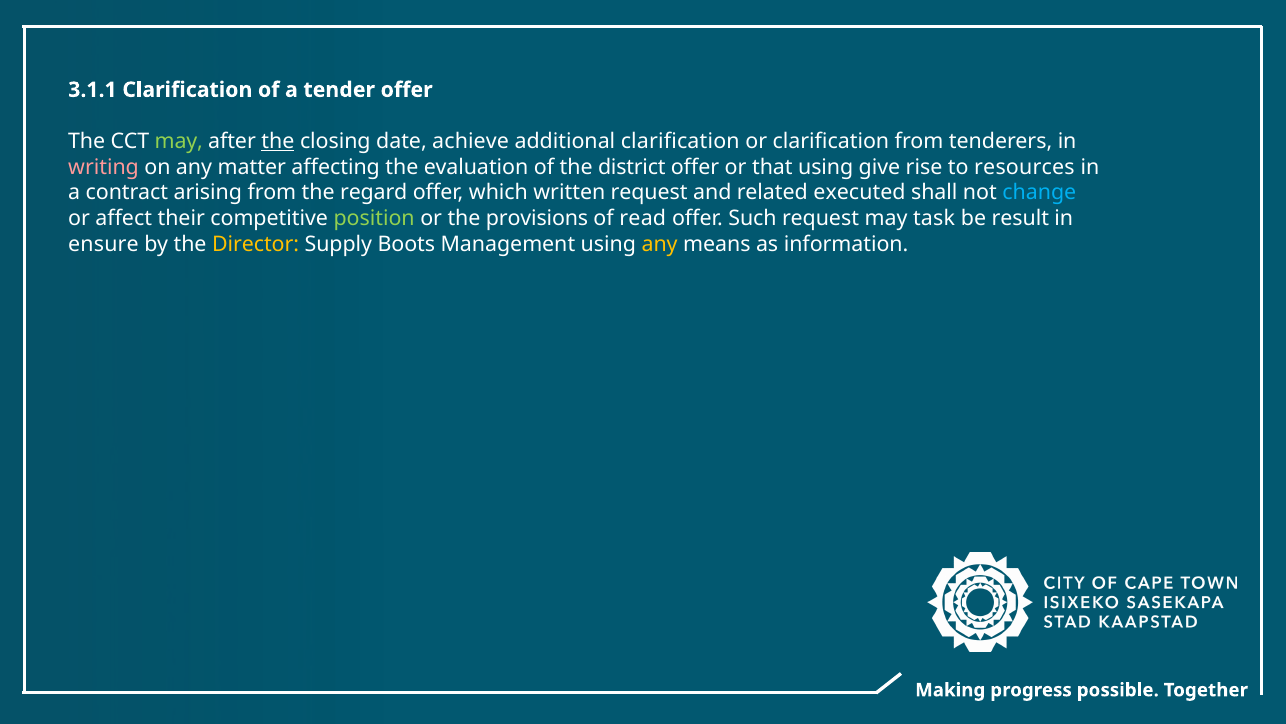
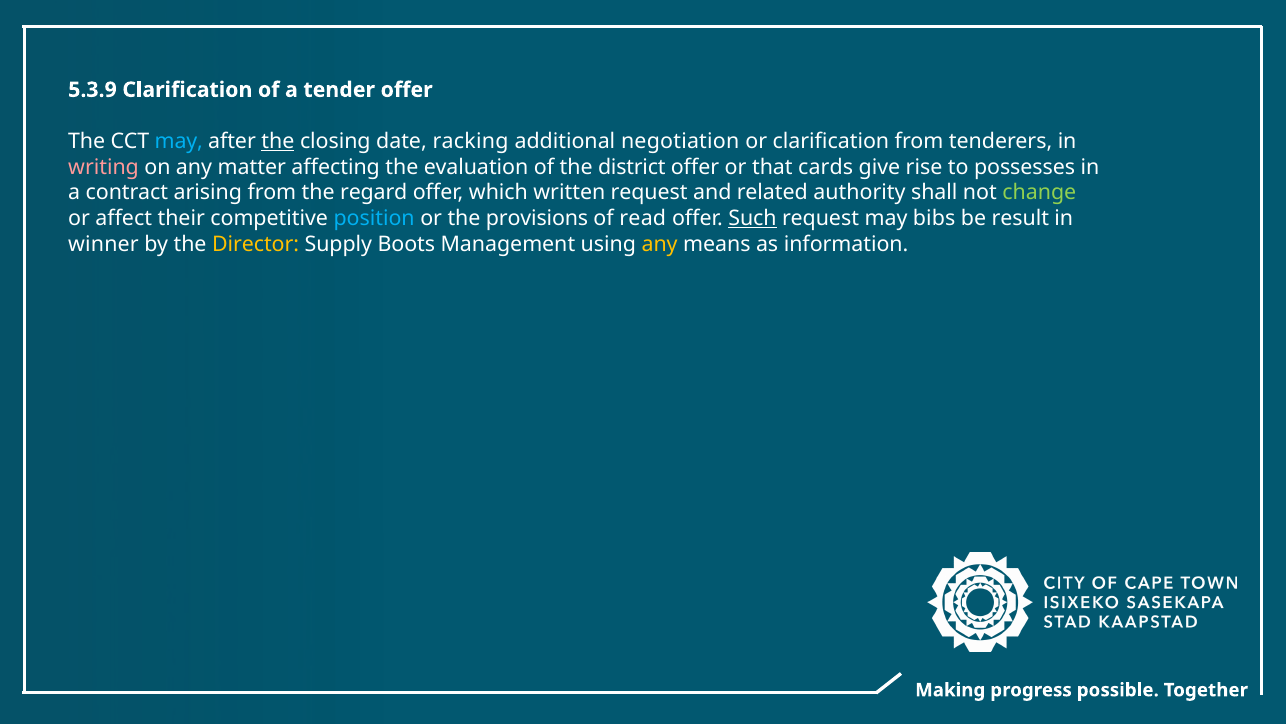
3.1.1: 3.1.1 -> 5.3.9
may at (179, 141) colour: light green -> light blue
achieve: achieve -> racking
additional clarification: clarification -> negotiation
that using: using -> cards
resources: resources -> possesses
executed: executed -> authority
change colour: light blue -> light green
position colour: light green -> light blue
Such underline: none -> present
task: task -> bibs
ensure: ensure -> winner
